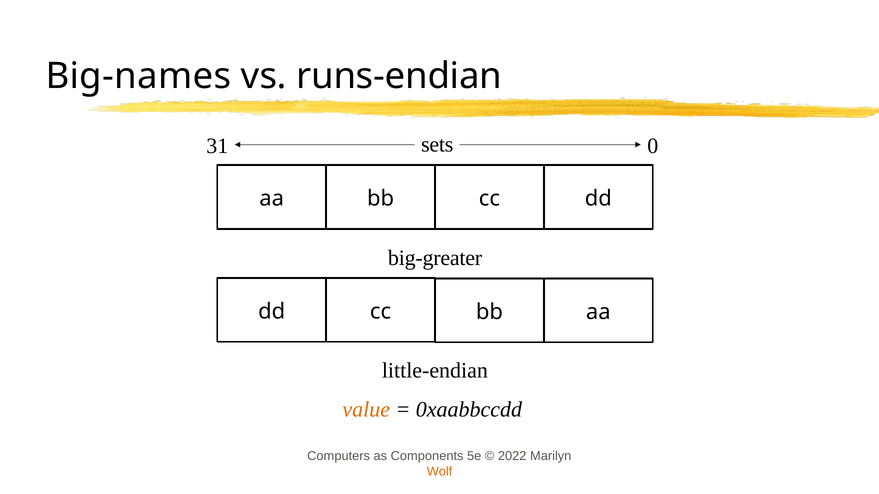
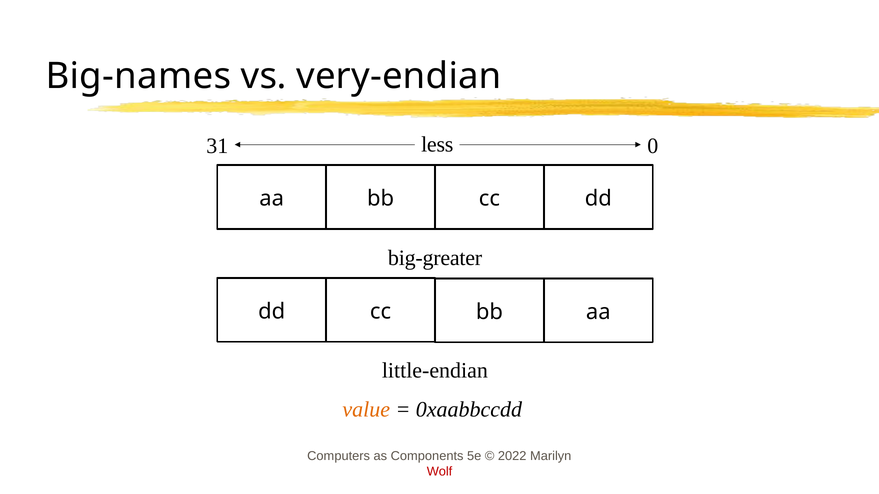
runs-endian: runs-endian -> very-endian
sets: sets -> less
Wolf colour: orange -> red
